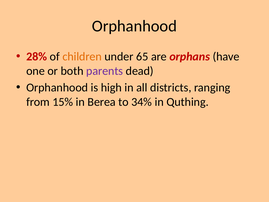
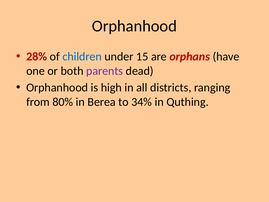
children colour: orange -> blue
65: 65 -> 15
15%: 15% -> 80%
